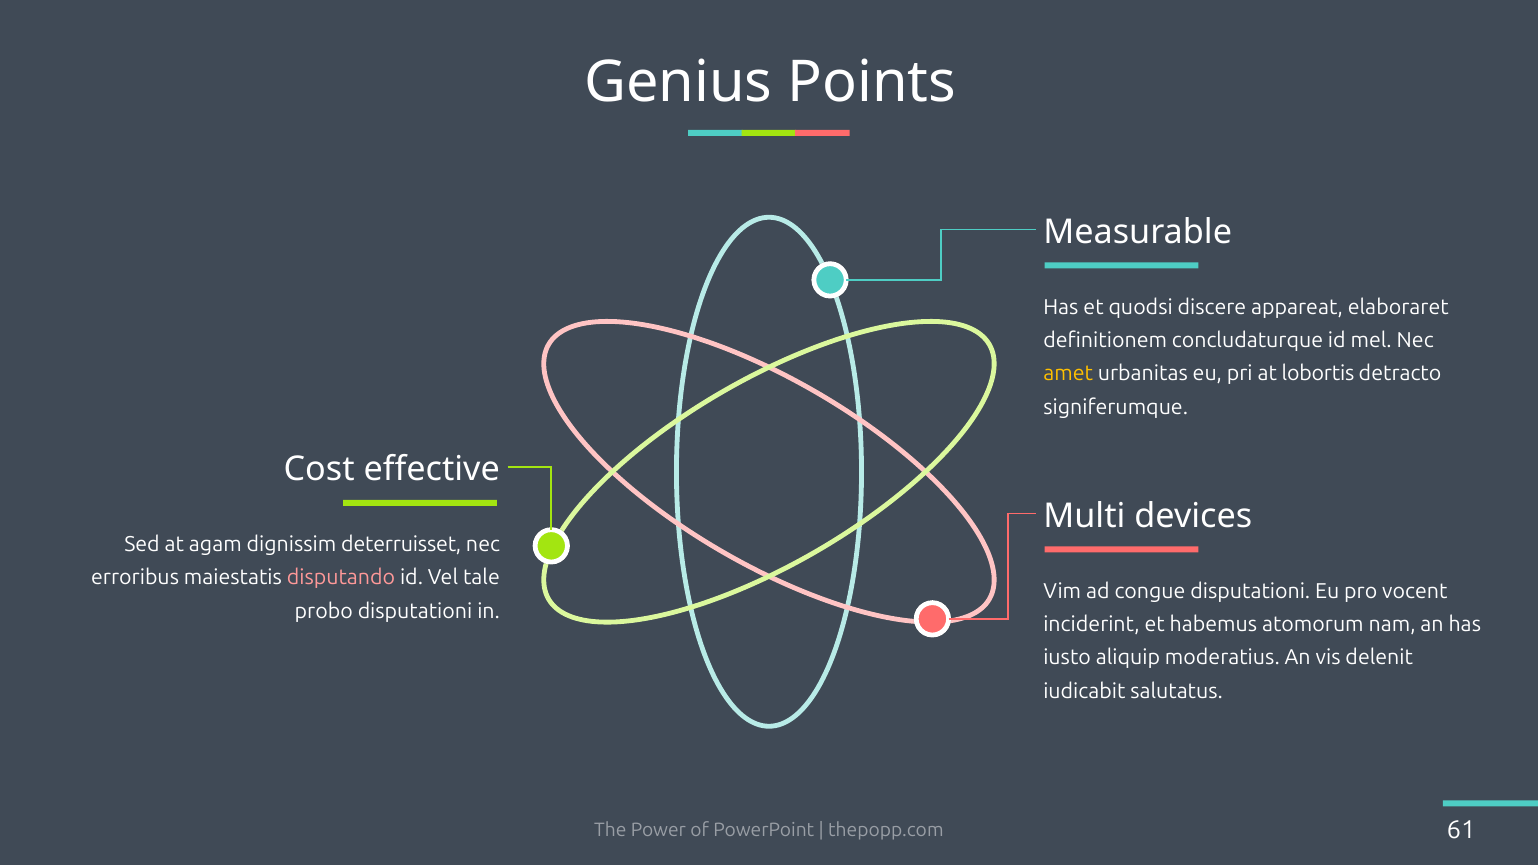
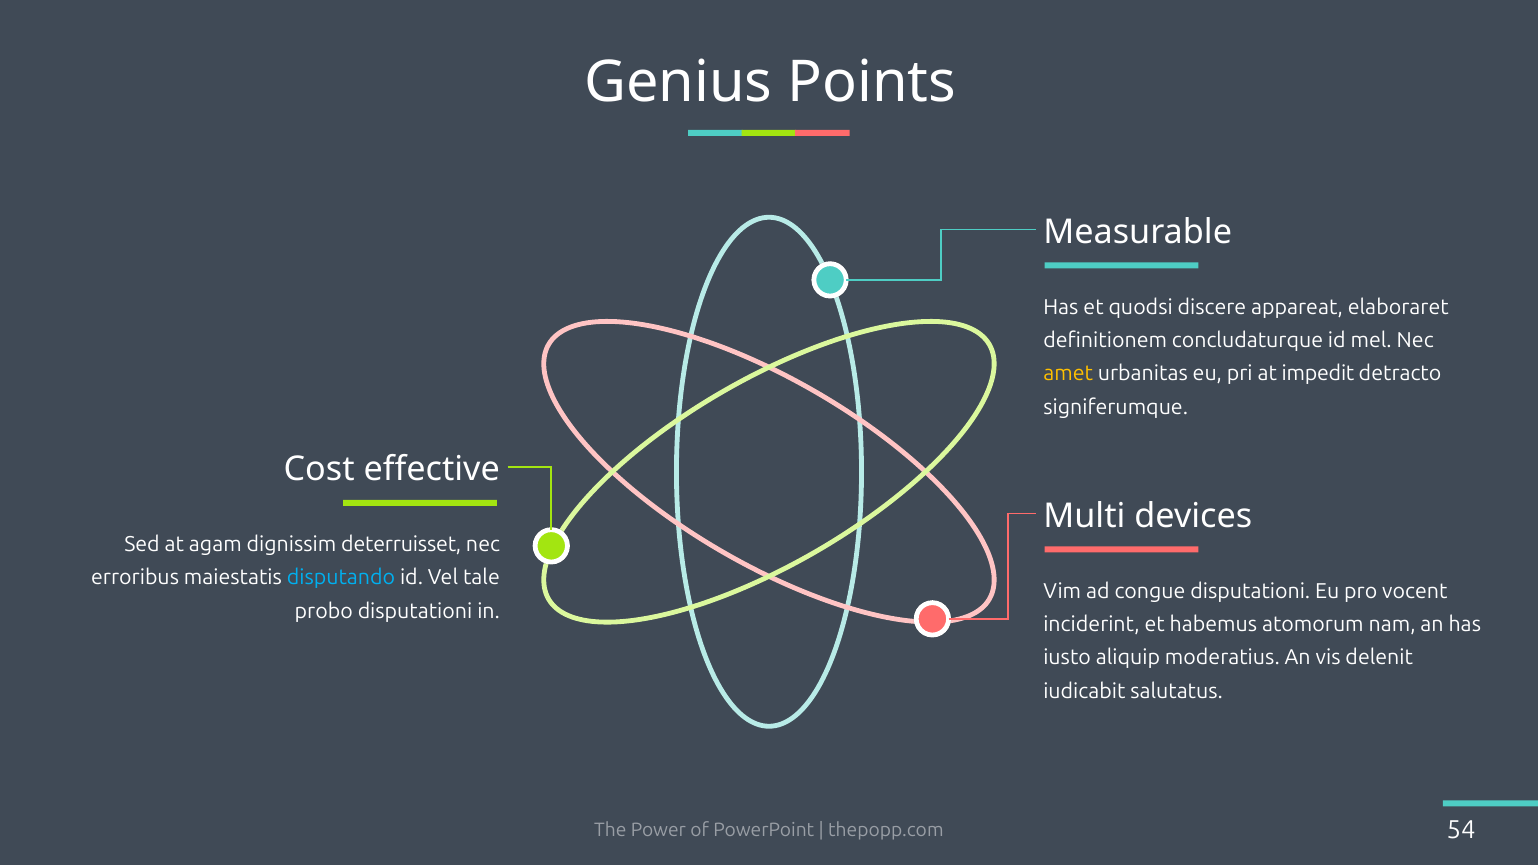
lobortis: lobortis -> impedit
disputando colour: pink -> light blue
61: 61 -> 54
